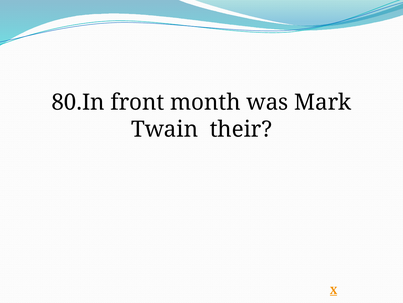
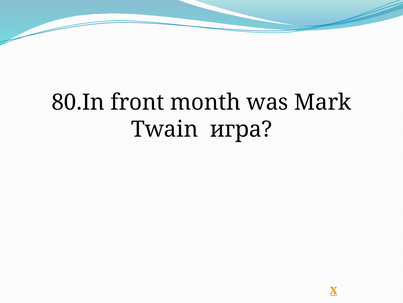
their: their -> игра
